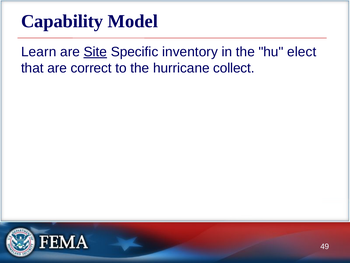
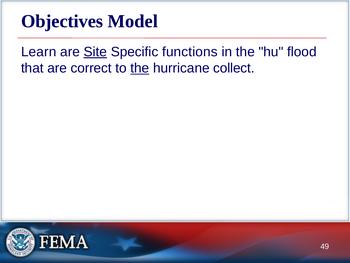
Capability: Capability -> Objectives
inventory: inventory -> functions
elect: elect -> flood
the at (140, 68) underline: none -> present
